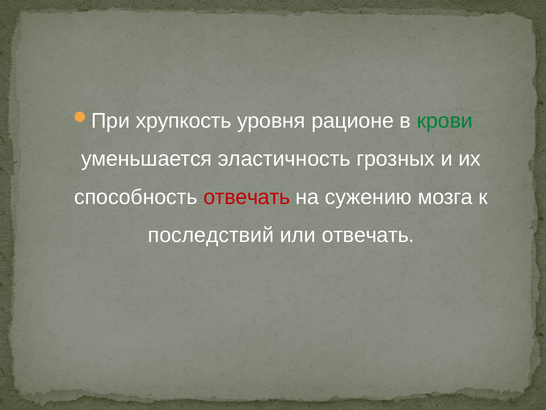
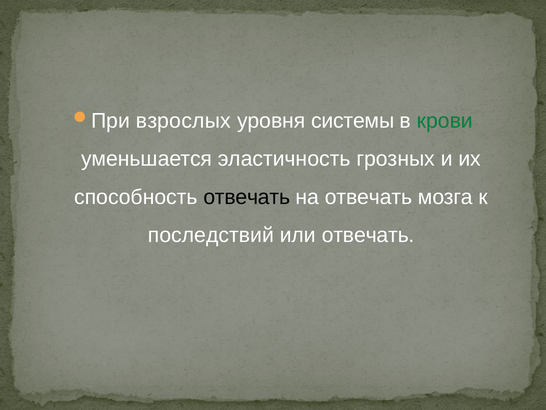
хрупкость: хрупкость -> взрослых
рационе: рационе -> системы
отвечать at (247, 197) colour: red -> black
на сужению: сужению -> отвечать
